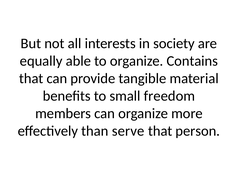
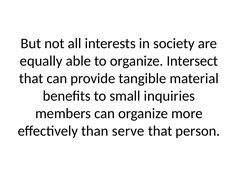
Contains: Contains -> Intersect
freedom: freedom -> inquiries
